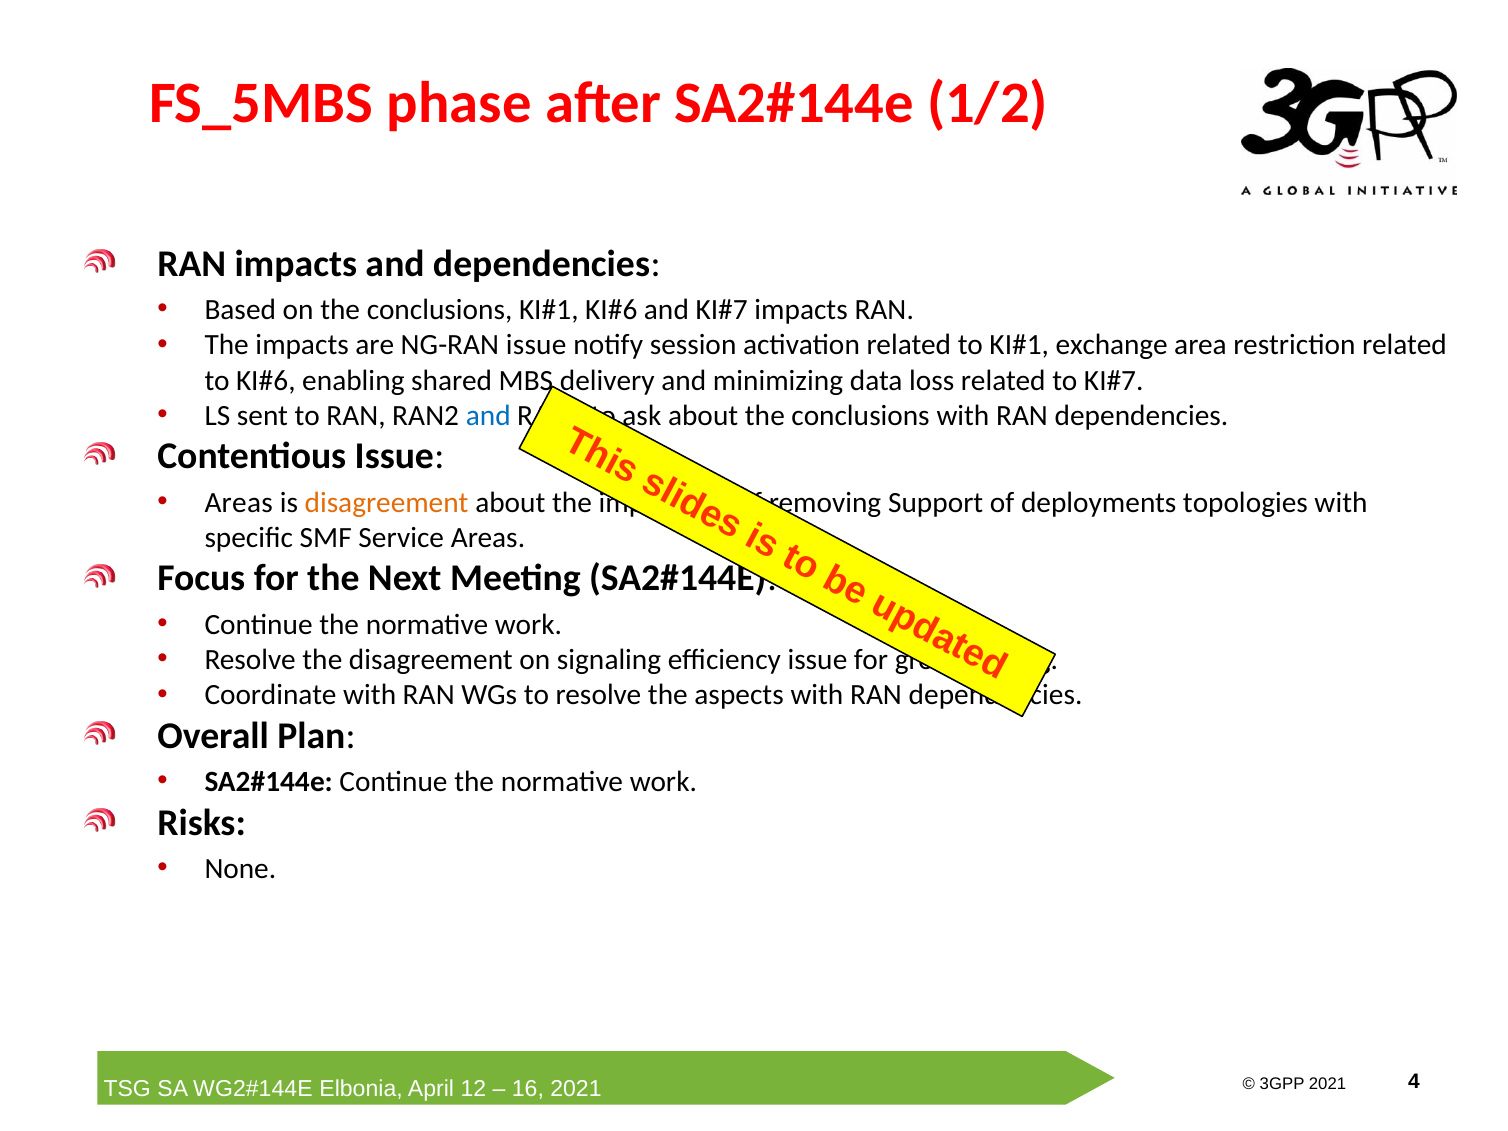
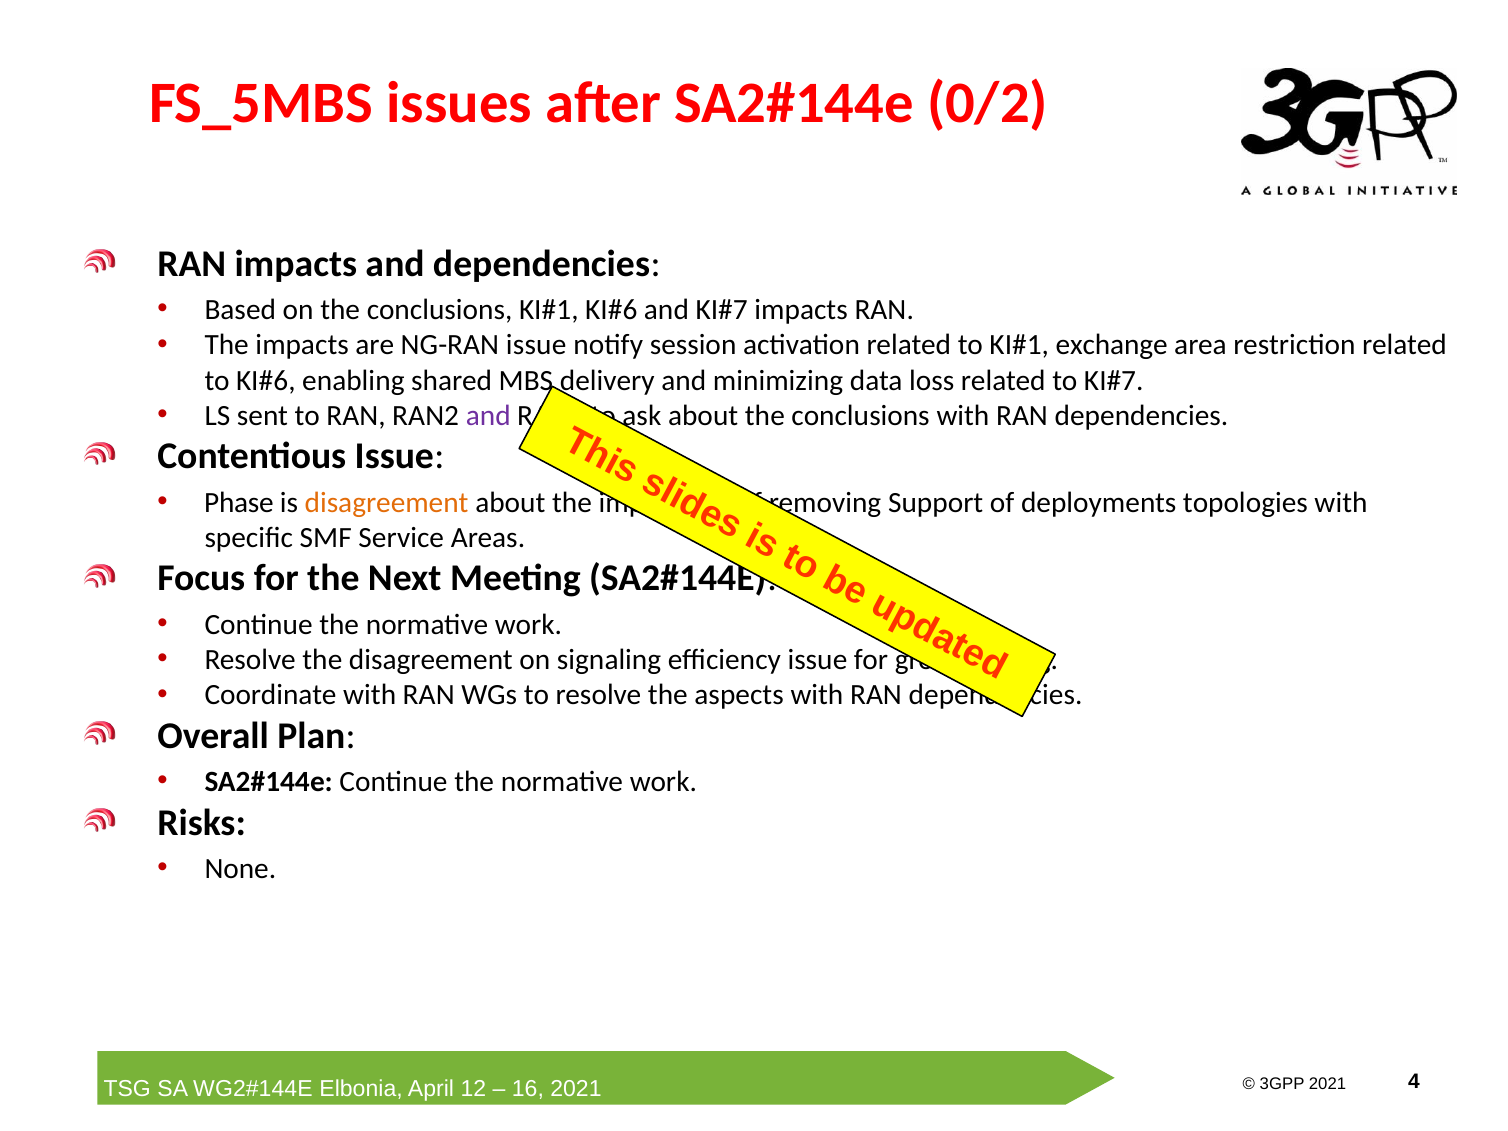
phase: phase -> issues
1/2: 1/2 -> 0/2
and at (488, 416) colour: blue -> purple
Areas at (239, 502): Areas -> Phase
